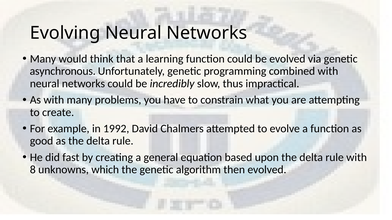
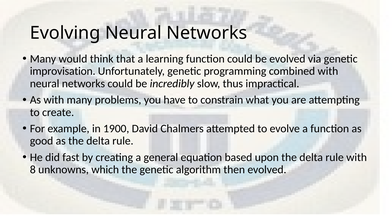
asynchronous: asynchronous -> improvisation
1992: 1992 -> 1900
